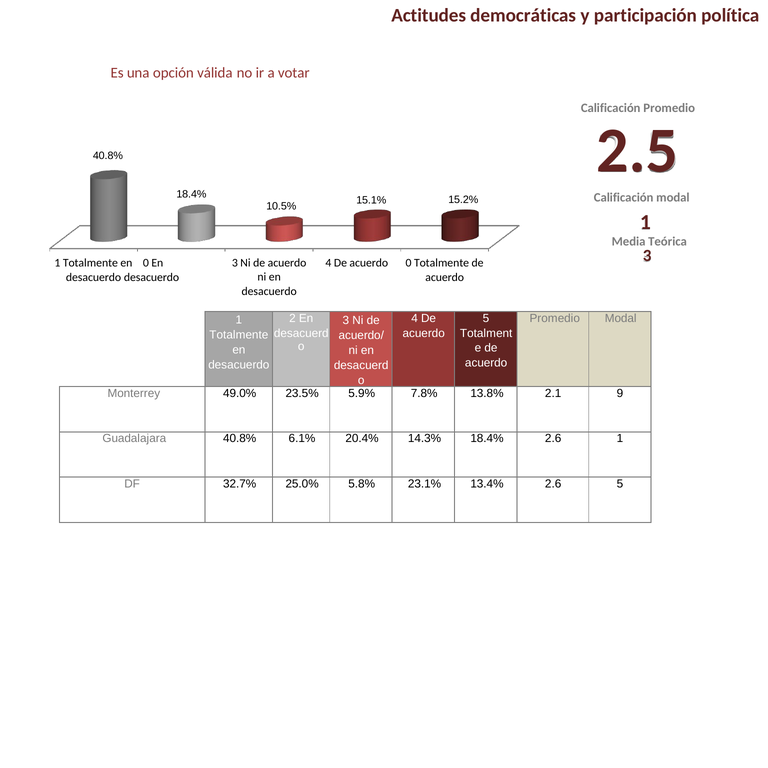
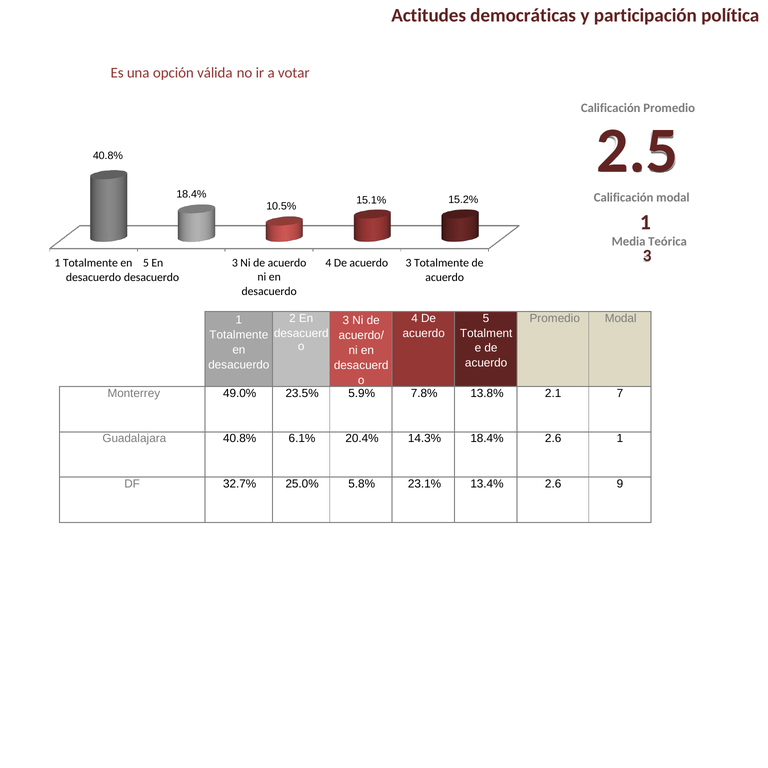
acuerdo 0: 0 -> 3
en 0: 0 -> 5
9: 9 -> 7
2.6 5: 5 -> 9
